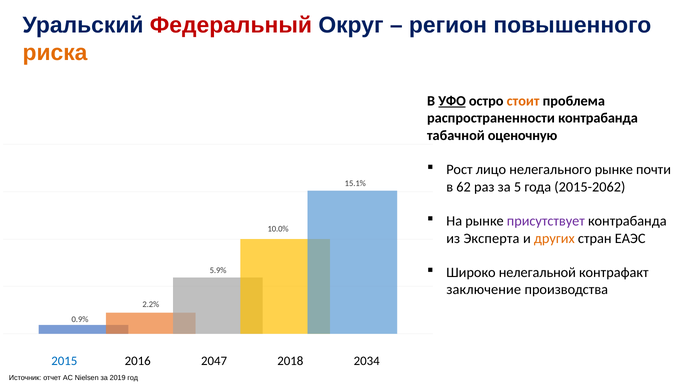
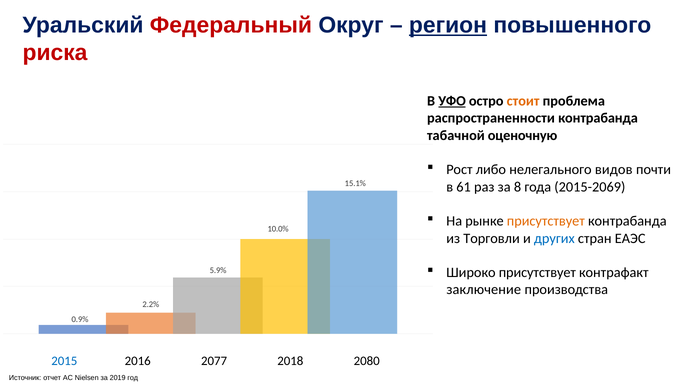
регион underline: none -> present
риска colour: orange -> red
лицо: лицо -> либо
нелегального рынке: рынке -> видов
62: 62 -> 61
5: 5 -> 8
2015-2062: 2015-2062 -> 2015-2069
присутствует at (546, 221) colour: purple -> orange
Эксперта: Эксперта -> Торговли
других colour: orange -> blue
Широко нелегальной: нелегальной -> присутствует
2047: 2047 -> 2077
2034: 2034 -> 2080
